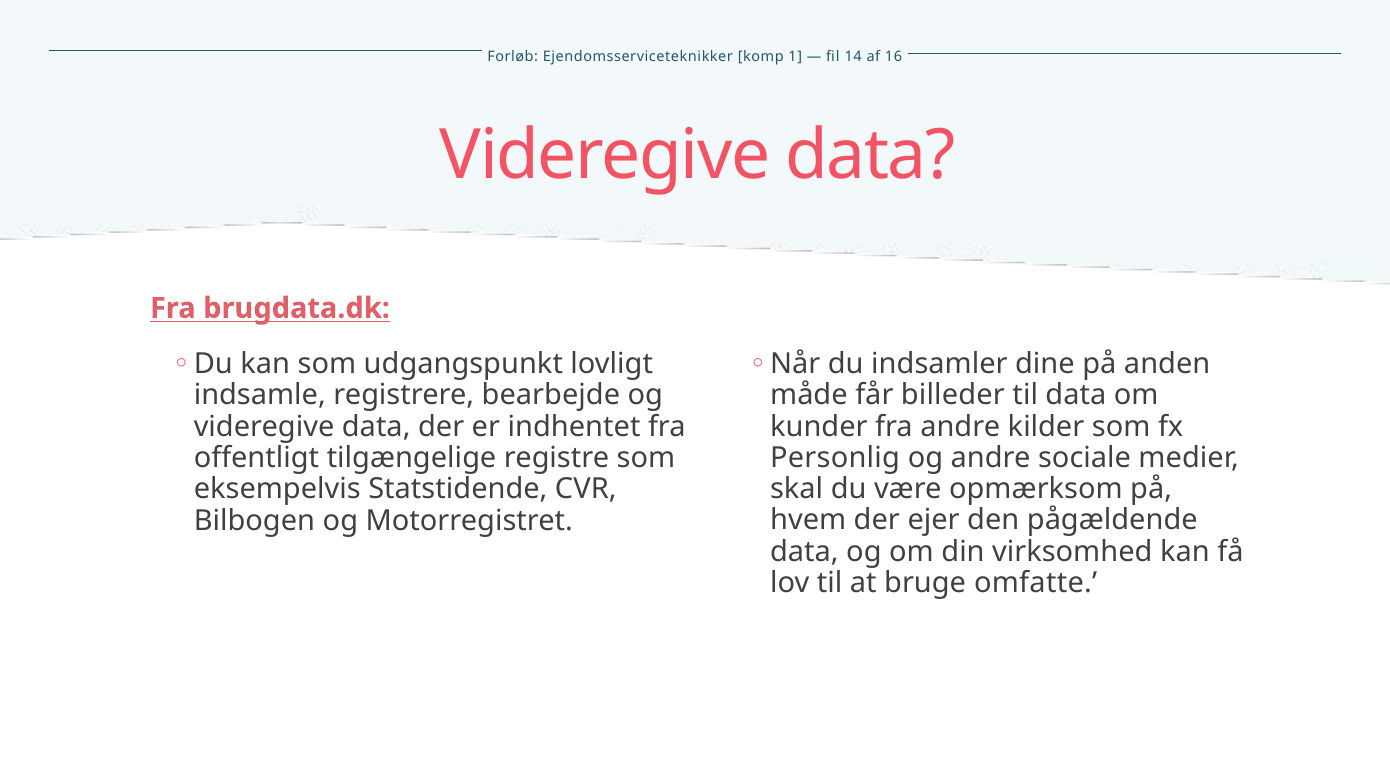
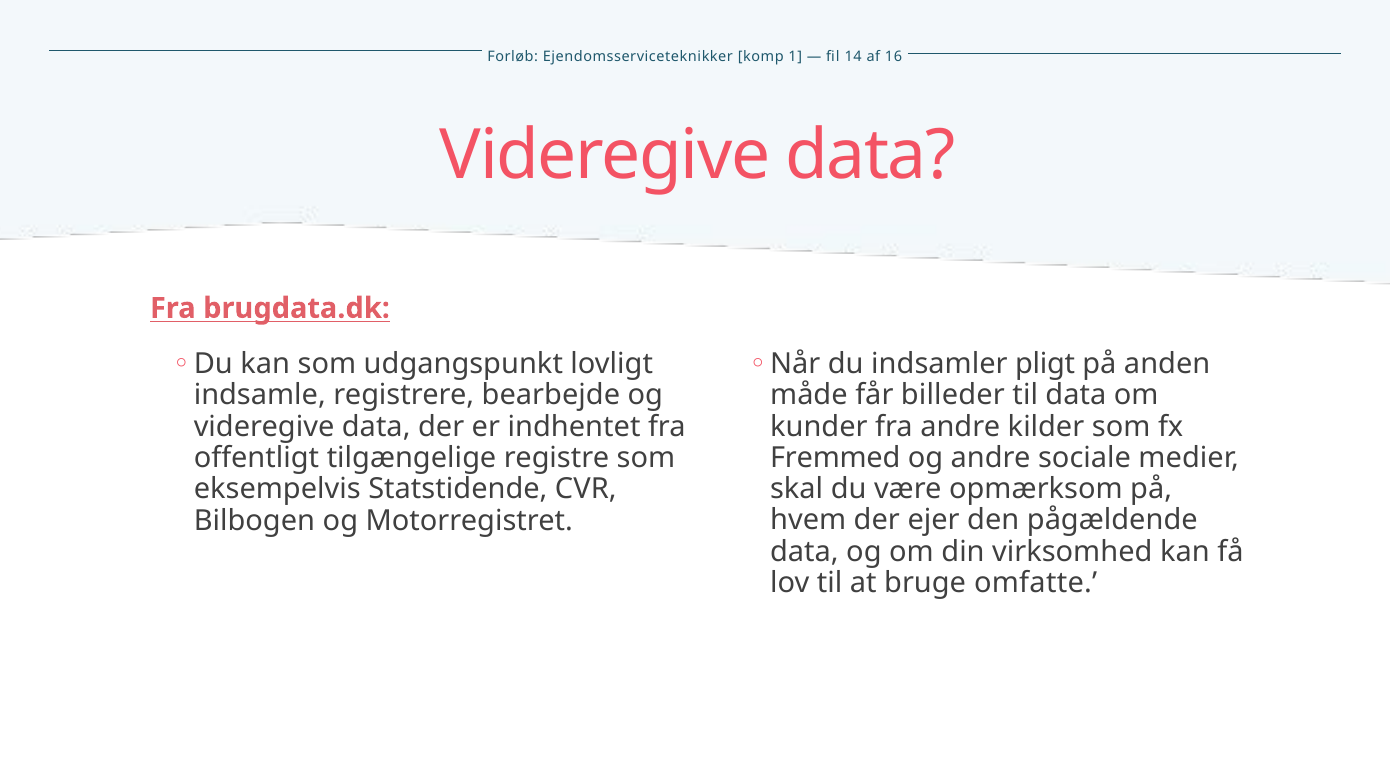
dine: dine -> pligt
Personlig: Personlig -> Fremmed
